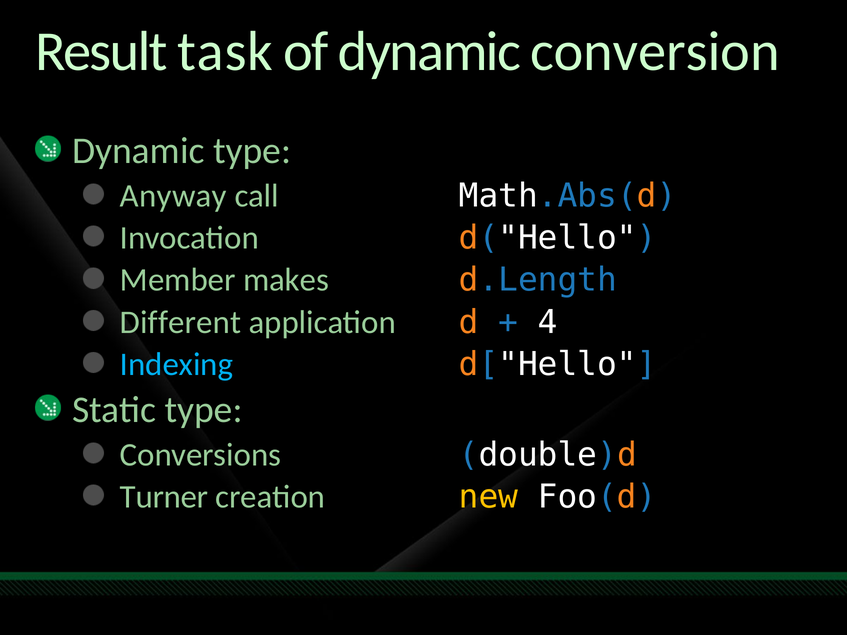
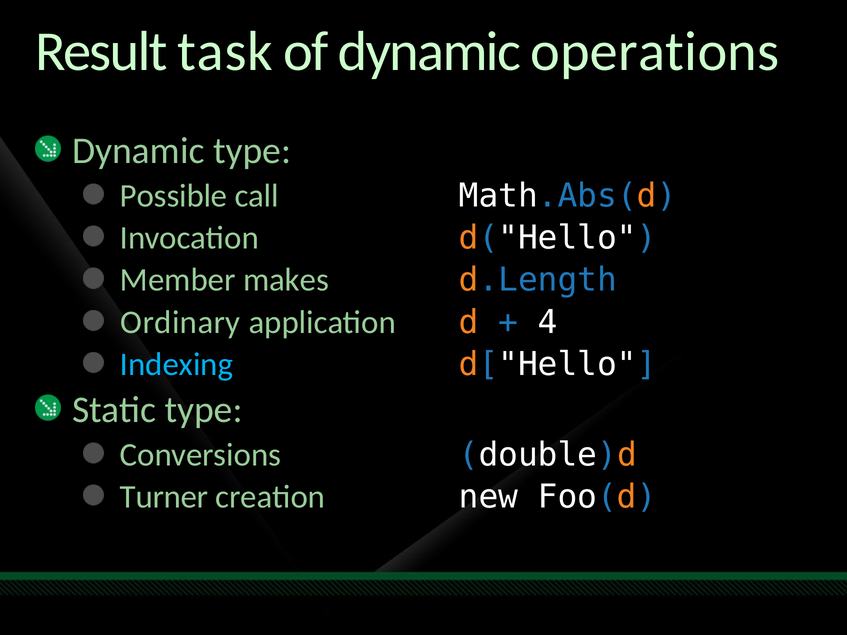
conversion: conversion -> operations
Anyway: Anyway -> Possible
Different: Different -> Ordinary
new colour: yellow -> white
